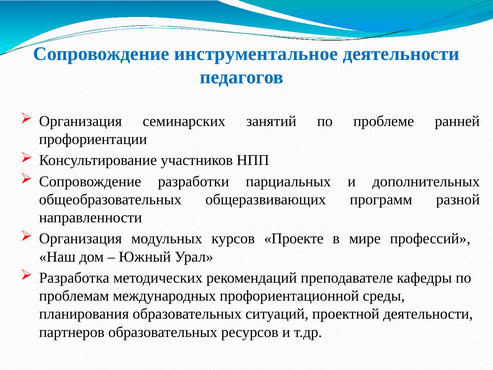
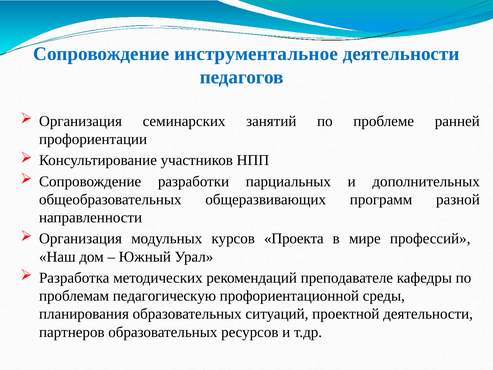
Проекте: Проекте -> Проекта
международных: международных -> педагогическую
